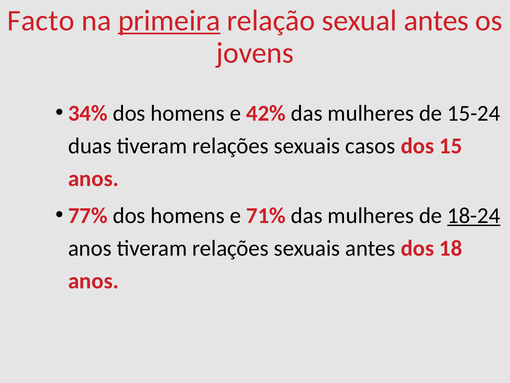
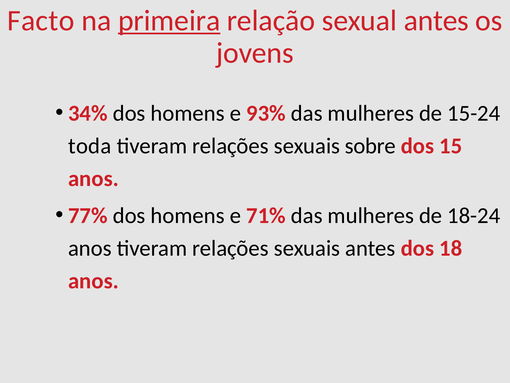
42%: 42% -> 93%
duas: duas -> toda
casos: casos -> sobre
18-24 underline: present -> none
